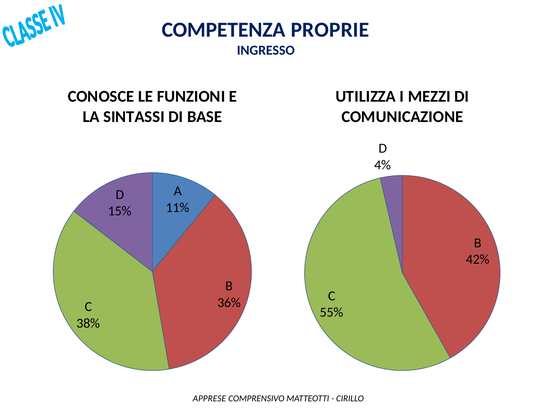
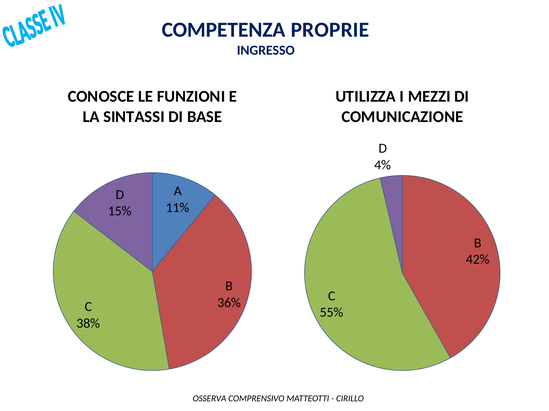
APPRESE: APPRESE -> OSSERVA
